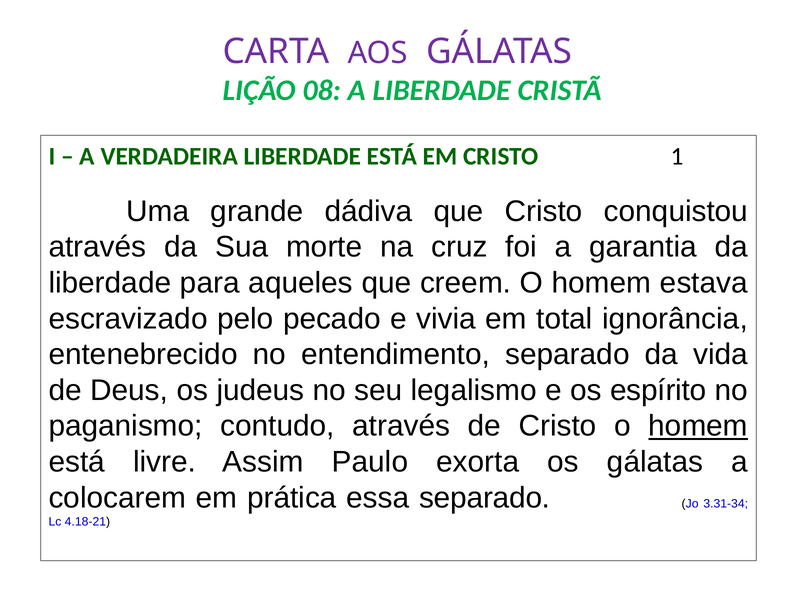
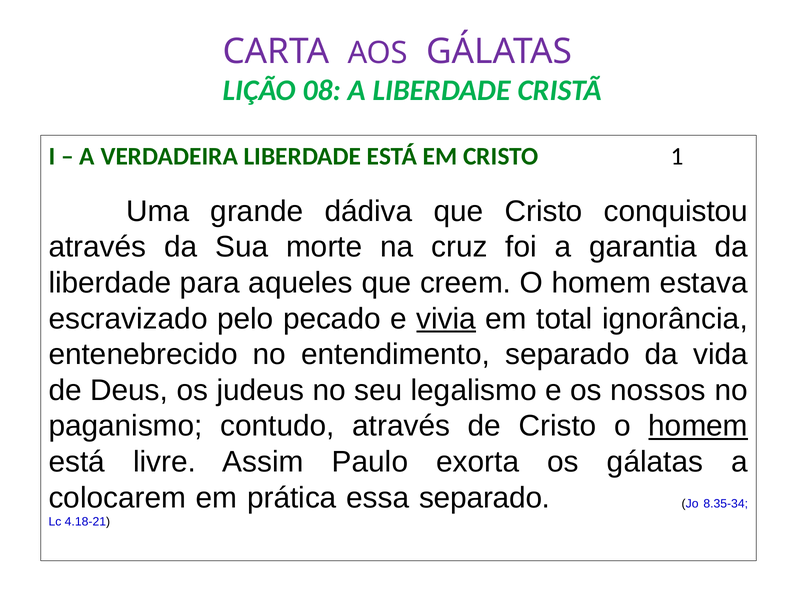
vivia underline: none -> present
espírito: espírito -> nossos
3.31-34: 3.31-34 -> 8.35-34
